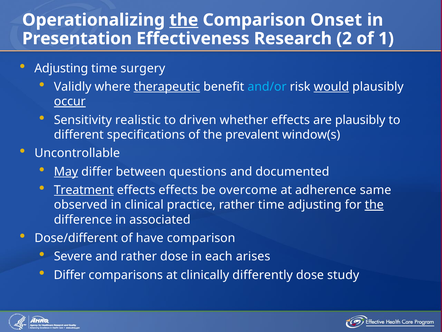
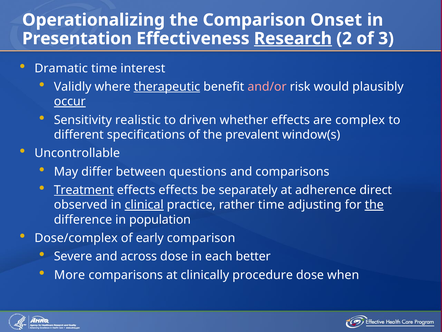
the at (184, 20) underline: present -> none
Research underline: none -> present
1: 1 -> 3
Adjusting at (61, 68): Adjusting -> Dramatic
surgery: surgery -> interest
and/or colour: light blue -> pink
would underline: present -> none
are plausibly: plausibly -> complex
May underline: present -> none
and documented: documented -> comparisons
overcome: overcome -> separately
same: same -> direct
clinical underline: none -> present
associated: associated -> population
Dose/different: Dose/different -> Dose/complex
have: have -> early
and rather: rather -> across
arises: arises -> better
Differ at (70, 275): Differ -> More
differently: differently -> procedure
study: study -> when
